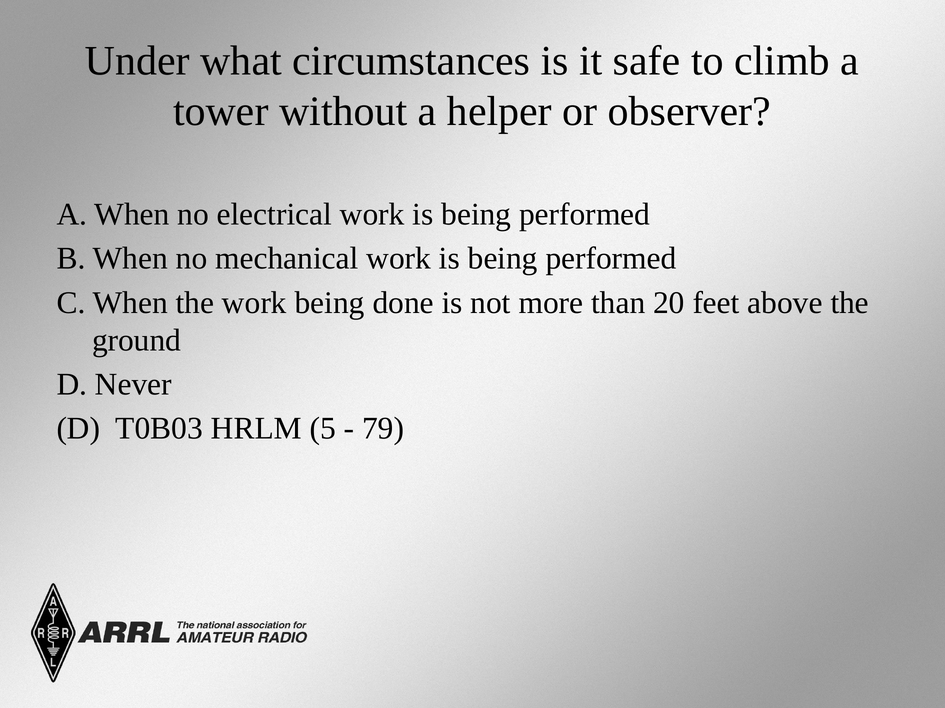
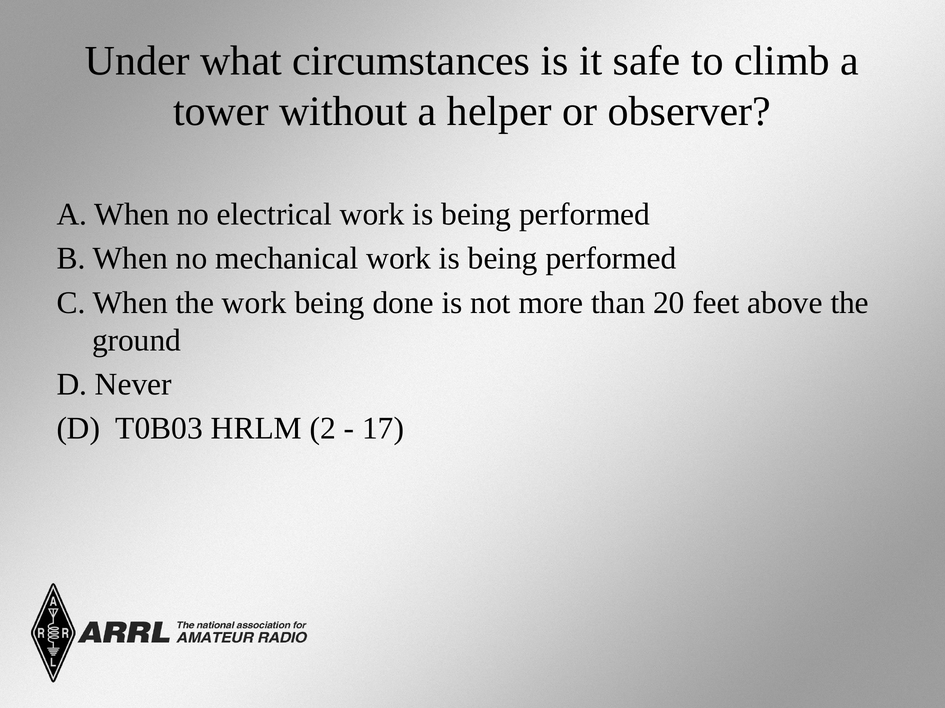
5: 5 -> 2
79: 79 -> 17
